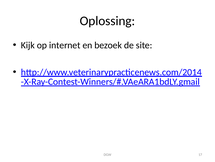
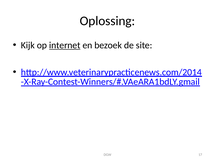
internet underline: none -> present
